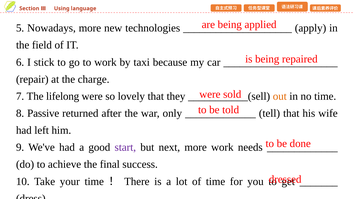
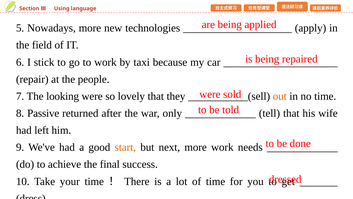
charge: charge -> people
lifelong: lifelong -> looking
start colour: purple -> orange
